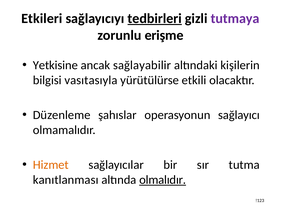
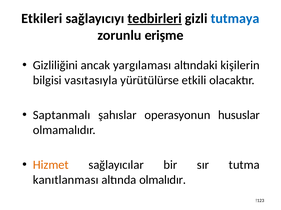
tutmaya colour: purple -> blue
Yetkisine: Yetkisine -> Gizliliğini
sağlayabilir: sağlayabilir -> yargılaması
Düzenleme: Düzenleme -> Saptanmalı
sağlayıcı: sağlayıcı -> hususlar
olmalıdır underline: present -> none
